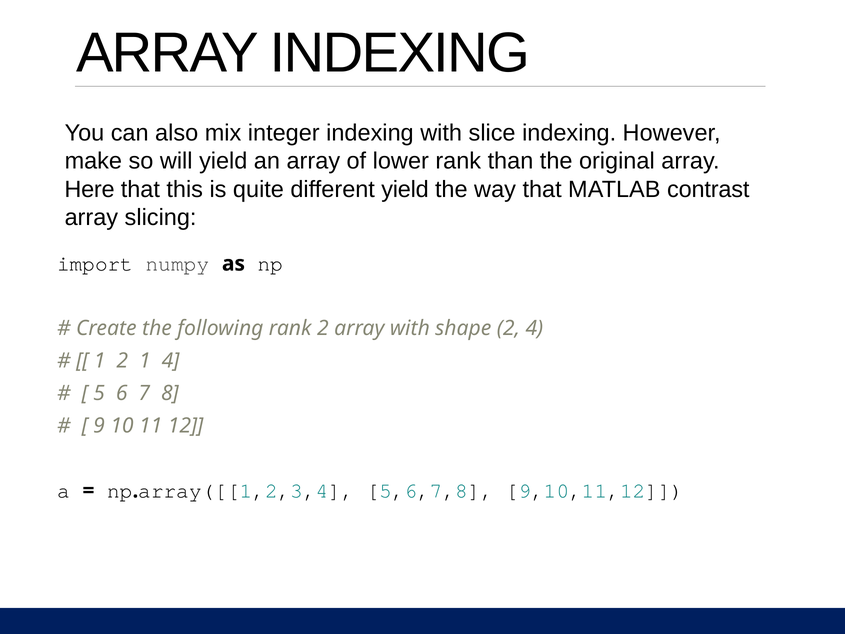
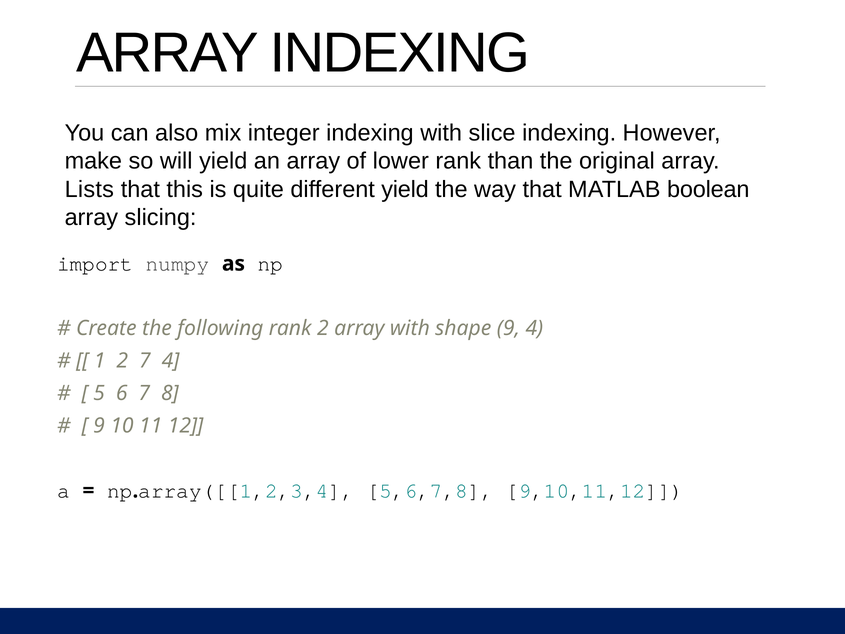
Here: Here -> Lists
contrast: contrast -> boolean
shape 2: 2 -> 9
2 1: 1 -> 7
